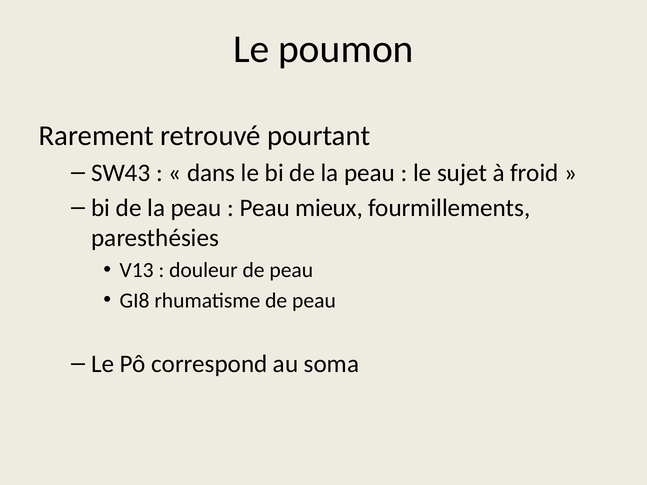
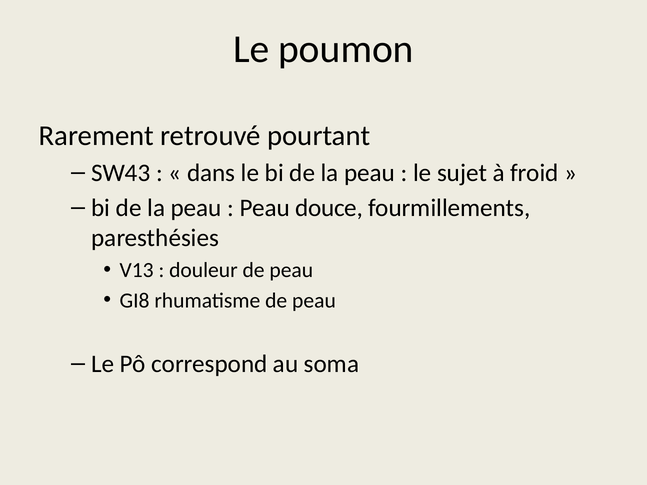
mieux: mieux -> douce
